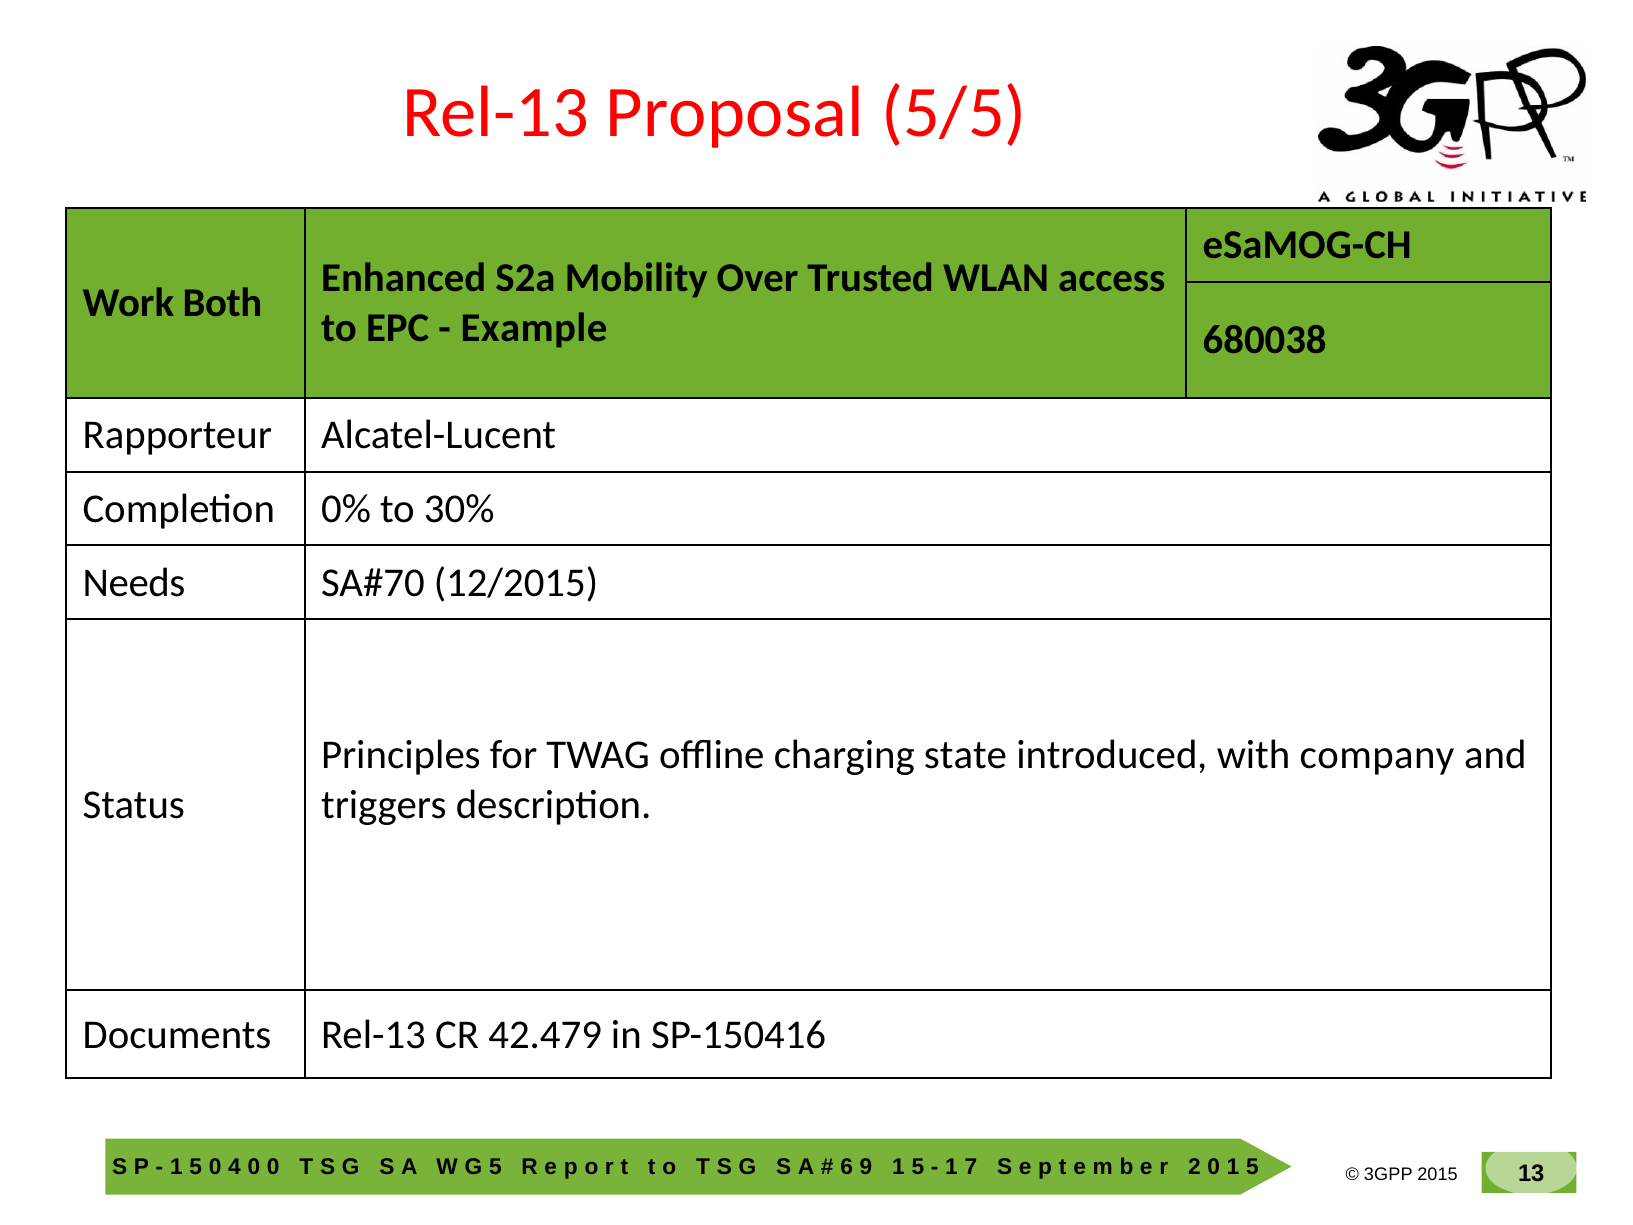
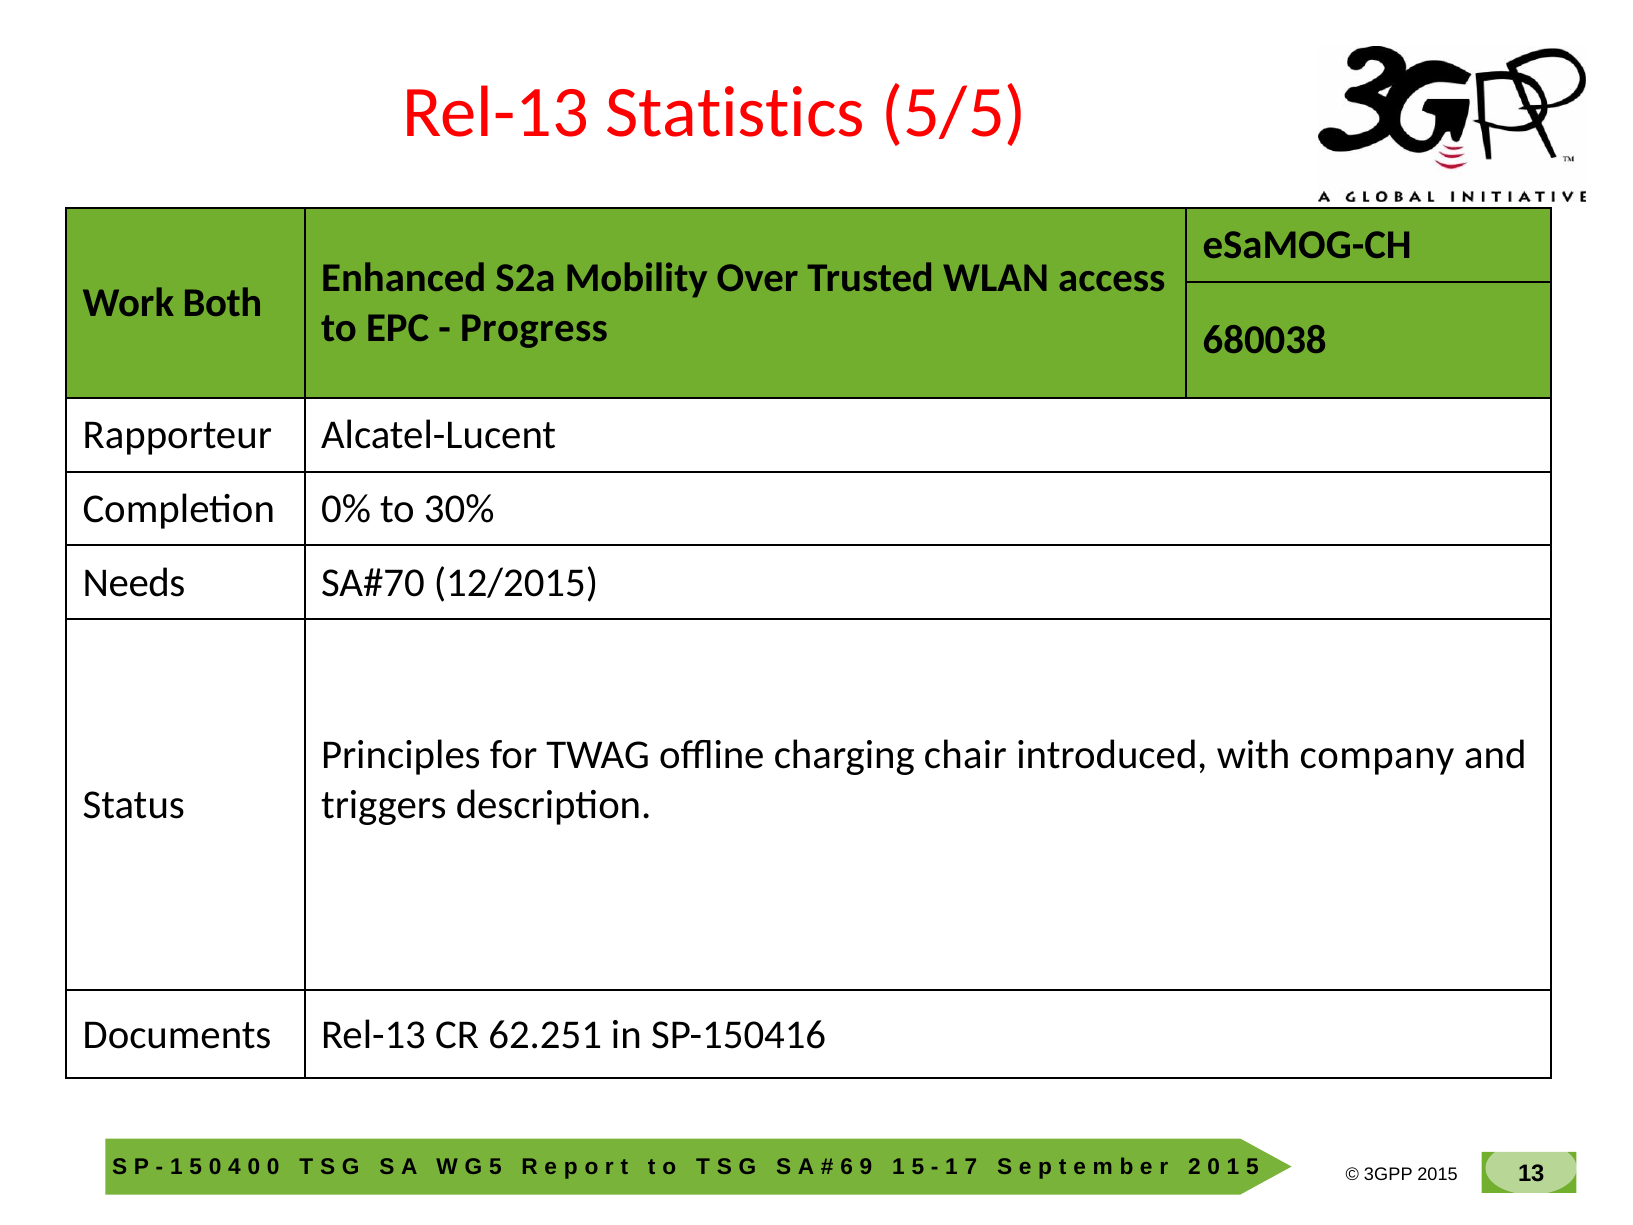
Proposal: Proposal -> Statistics
Example: Example -> Progress
state: state -> chair
42.479: 42.479 -> 62.251
